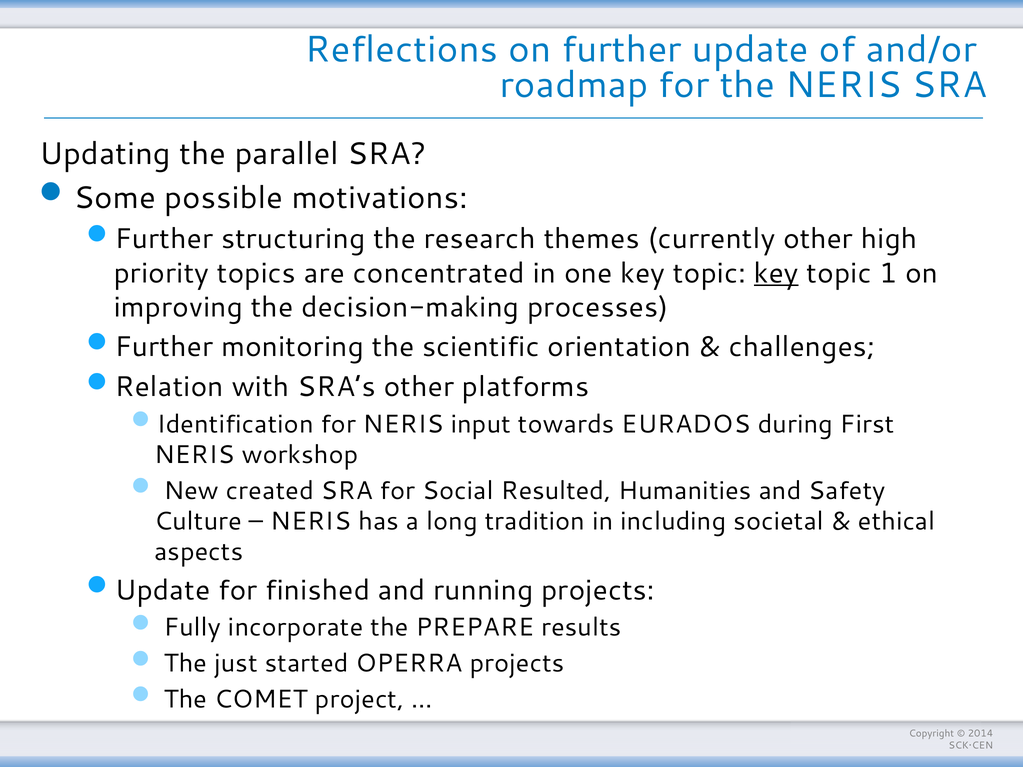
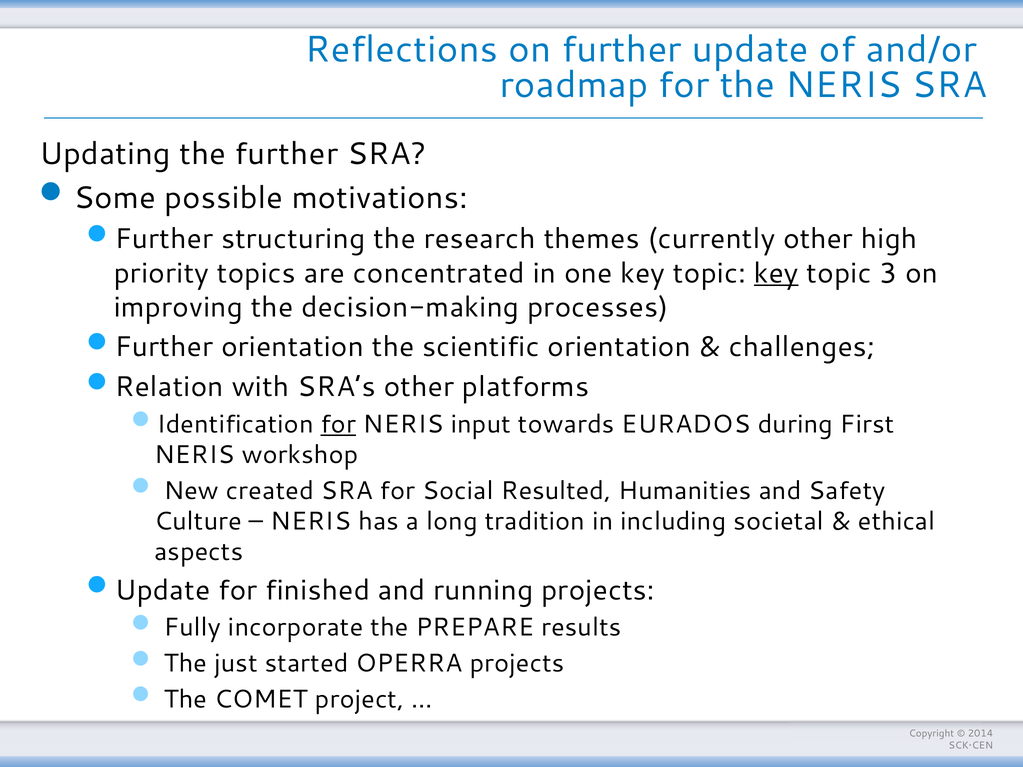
the parallel: parallel -> further
1: 1 -> 3
Further monitoring: monitoring -> orientation
for at (338, 424) underline: none -> present
